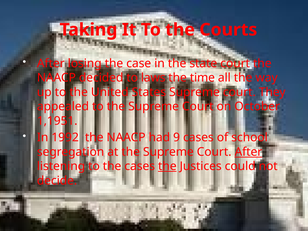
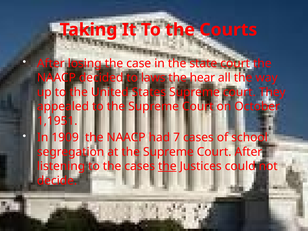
time: time -> hear
1992: 1992 -> 1909
9: 9 -> 7
After at (248, 152) underline: present -> none
